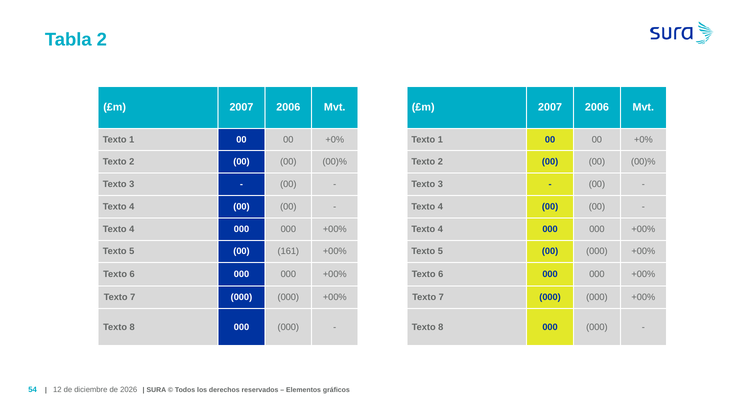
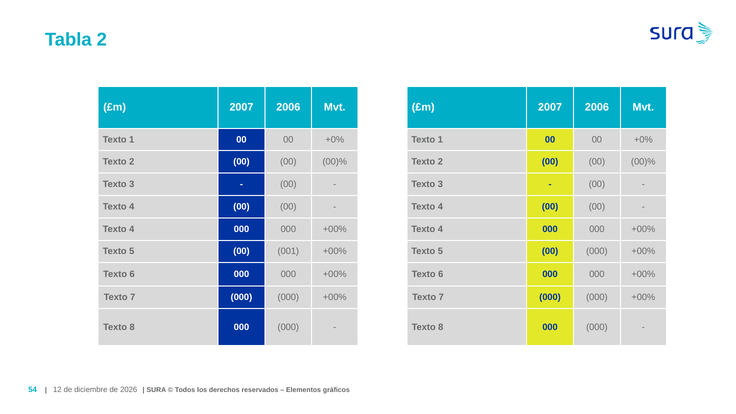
161: 161 -> 001
